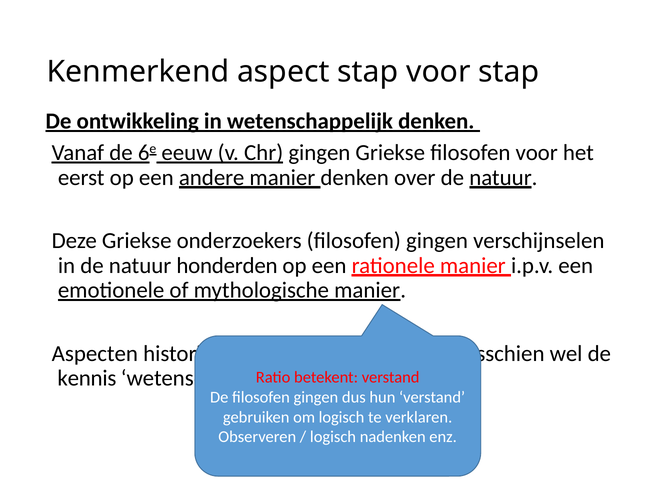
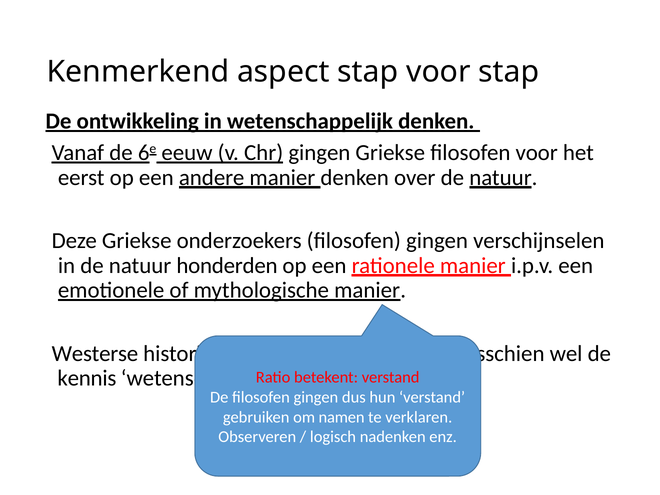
Aspecten: Aspecten -> Westerse
om logisch: logisch -> namen
